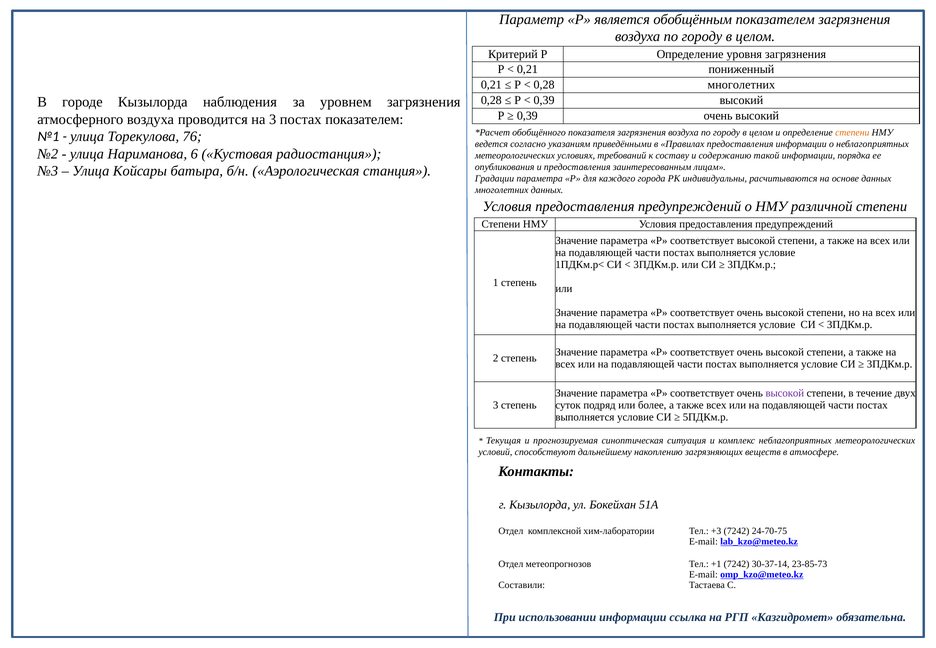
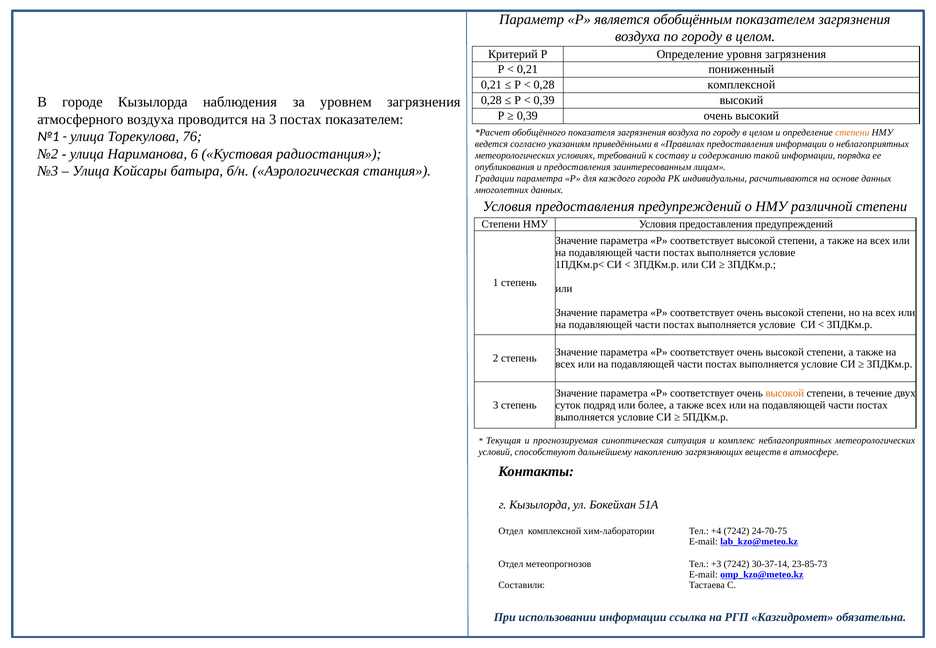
0,28 многолетних: многолетних -> комплексной
высокой at (785, 393) colour: purple -> orange
+3: +3 -> +4
+1: +1 -> +3
